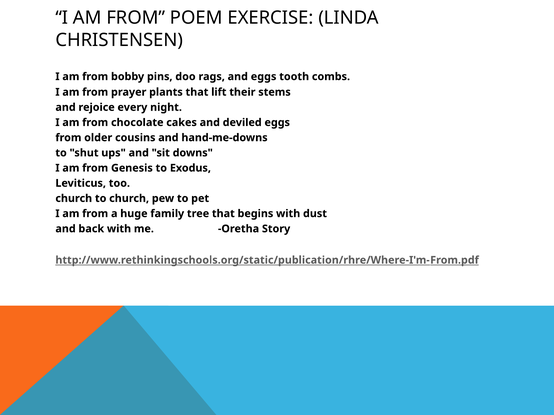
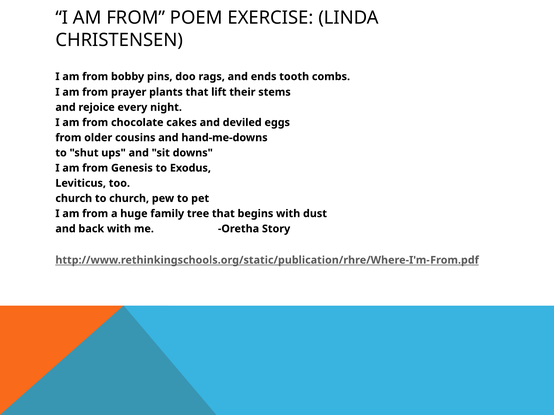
and eggs: eggs -> ends
